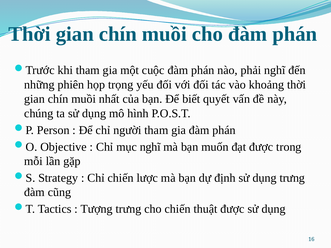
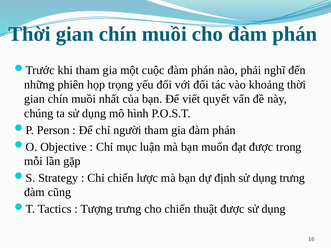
biết: biết -> viết
mục nghĩ: nghĩ -> luận
